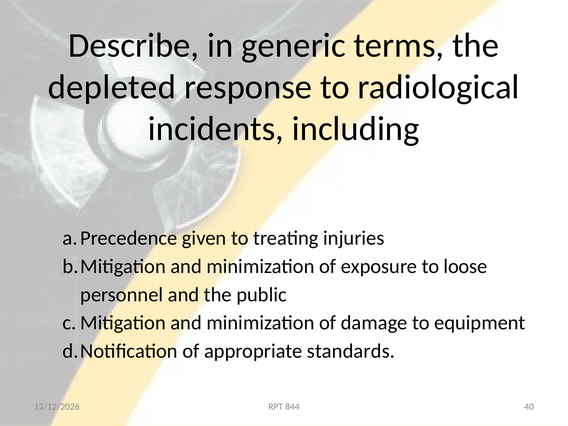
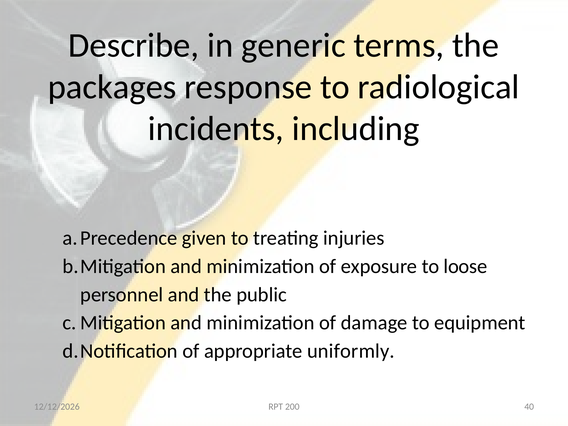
depleted: depleted -> packages
standards: standards -> uniformly
844: 844 -> 200
